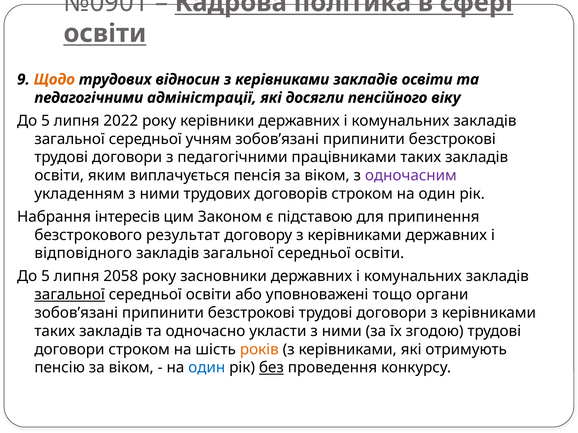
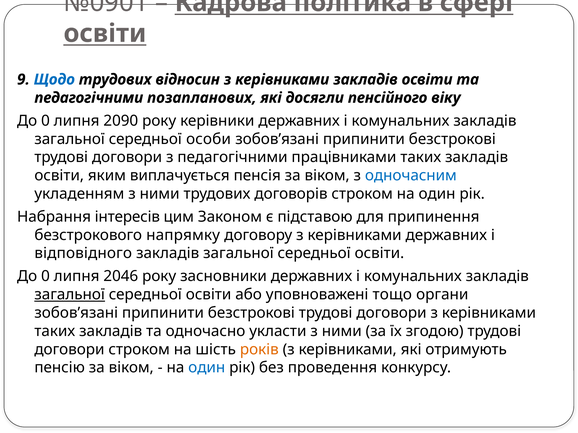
Щодо colour: orange -> blue
адміністрації: адміністрації -> позапланових
5 at (45, 121): 5 -> 0
2022: 2022 -> 2090
учням: учням -> особи
одночасним colour: purple -> blue
результат: результат -> напрямку
5 at (45, 277): 5 -> 0
2058: 2058 -> 2046
без underline: present -> none
